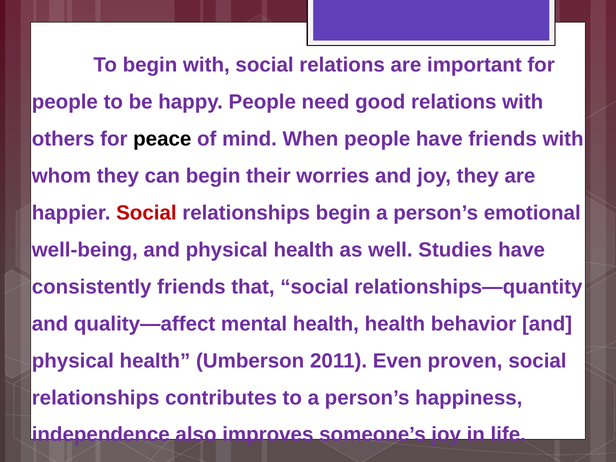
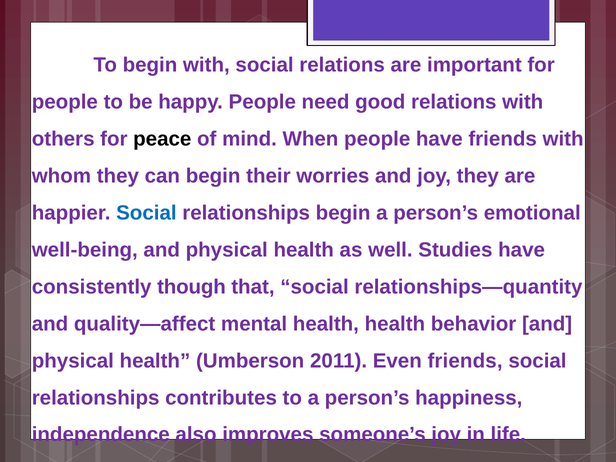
Social at (146, 213) colour: red -> blue
consistently friends: friends -> though
Even proven: proven -> friends
